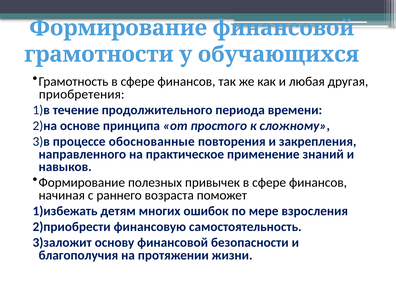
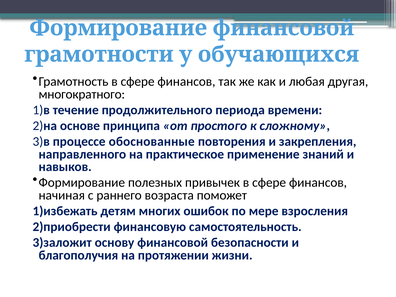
приобретения: приобретения -> многократного
